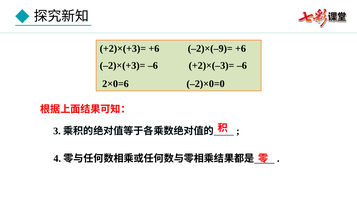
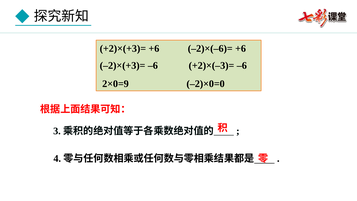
–2)×(–9)=: –2)×(–9)= -> –2)×(–6)=
2×0=6: 2×0=6 -> 2×0=9
